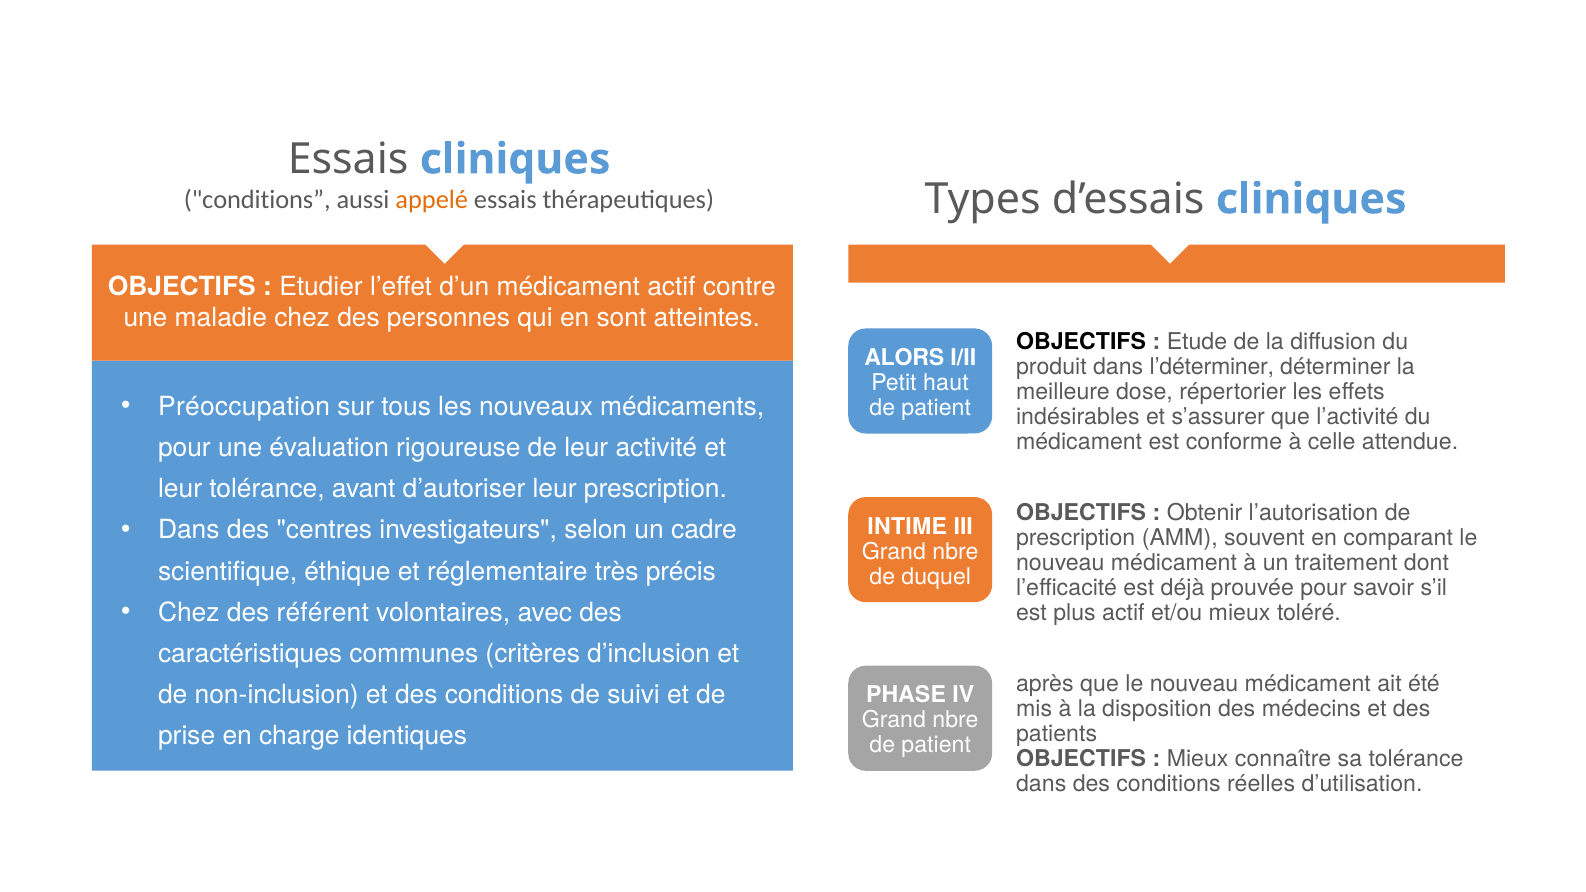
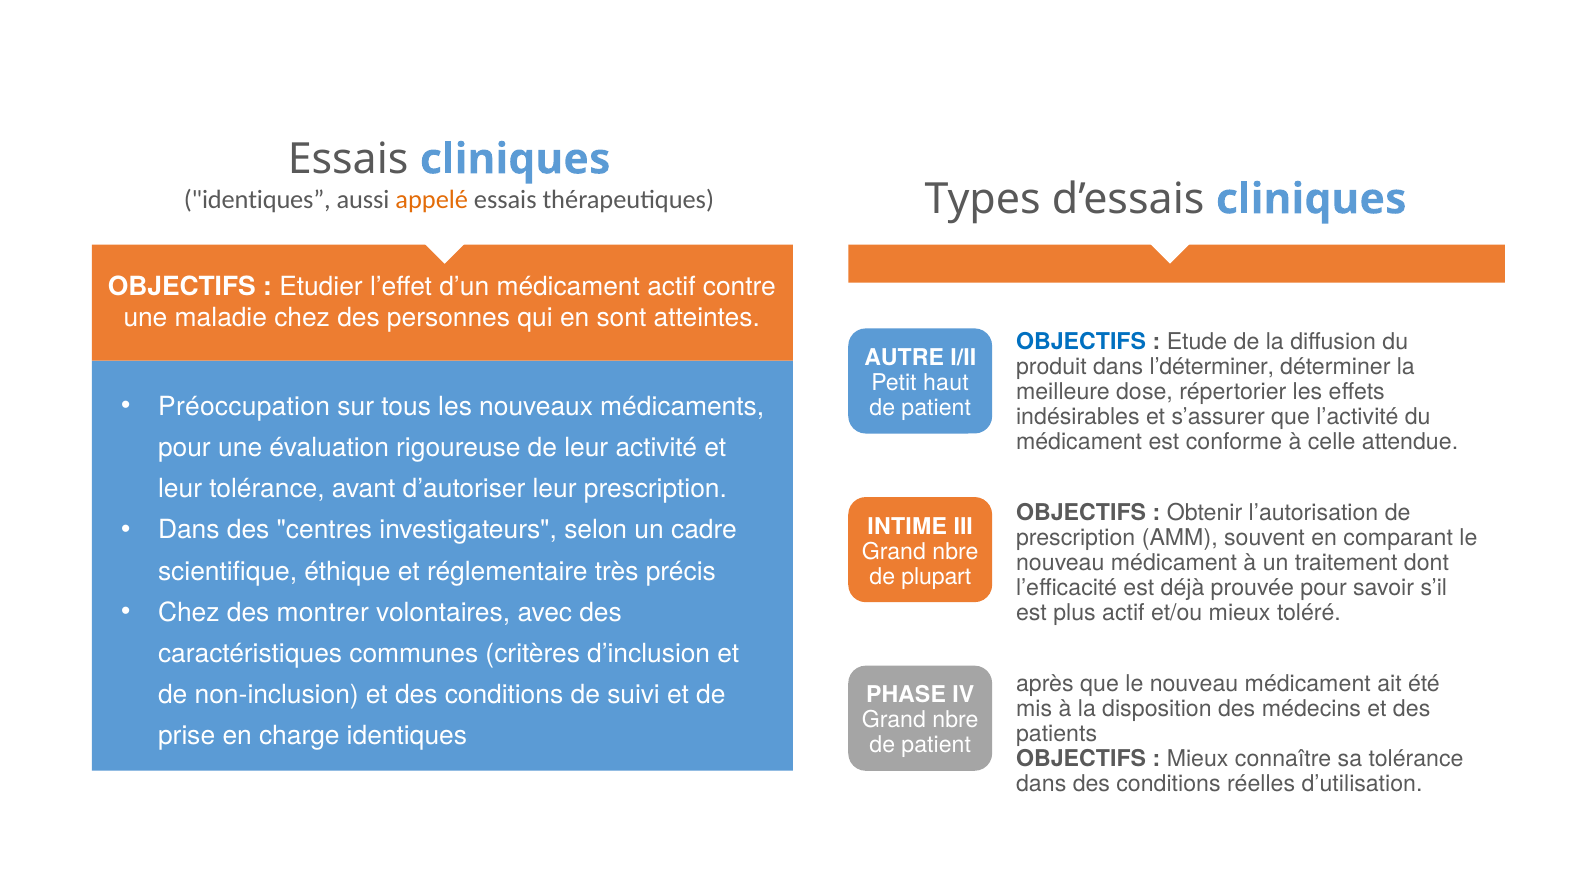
conditions at (257, 200): conditions -> identiques
OBJECTIFS at (1081, 341) colour: black -> blue
ALORS: ALORS -> AUTRE
duquel: duquel -> plupart
référent: référent -> montrer
